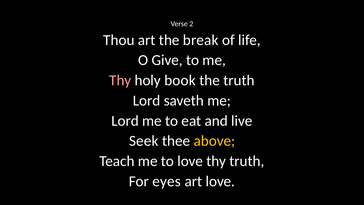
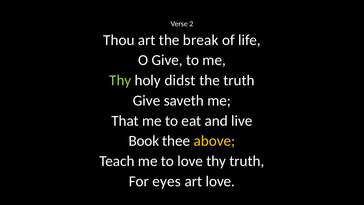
Thy at (120, 80) colour: pink -> light green
book: book -> didst
Lord at (147, 100): Lord -> Give
Lord at (125, 121): Lord -> That
Seek: Seek -> Book
